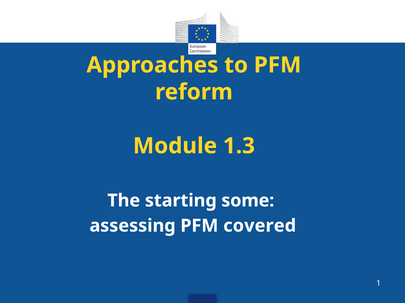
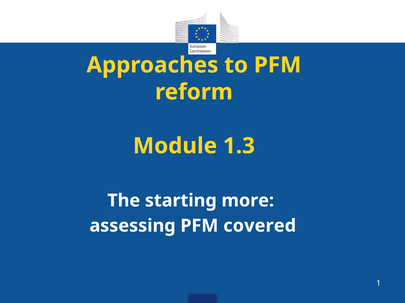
some: some -> more
